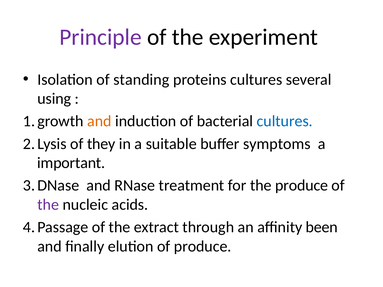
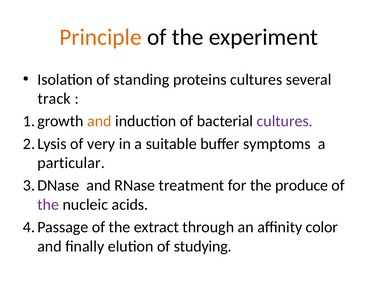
Principle colour: purple -> orange
using: using -> track
cultures at (285, 121) colour: blue -> purple
they: they -> very
important: important -> particular
been: been -> color
of produce: produce -> studying
